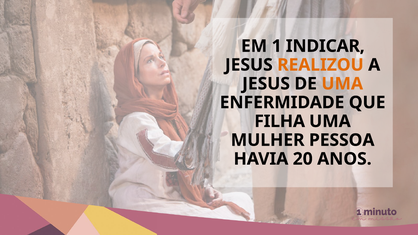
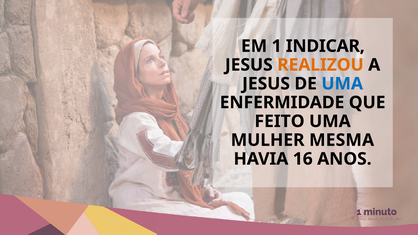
UMA at (342, 84) colour: orange -> blue
FILHA: FILHA -> FEITO
PESSOA: PESSOA -> MESMA
20: 20 -> 16
